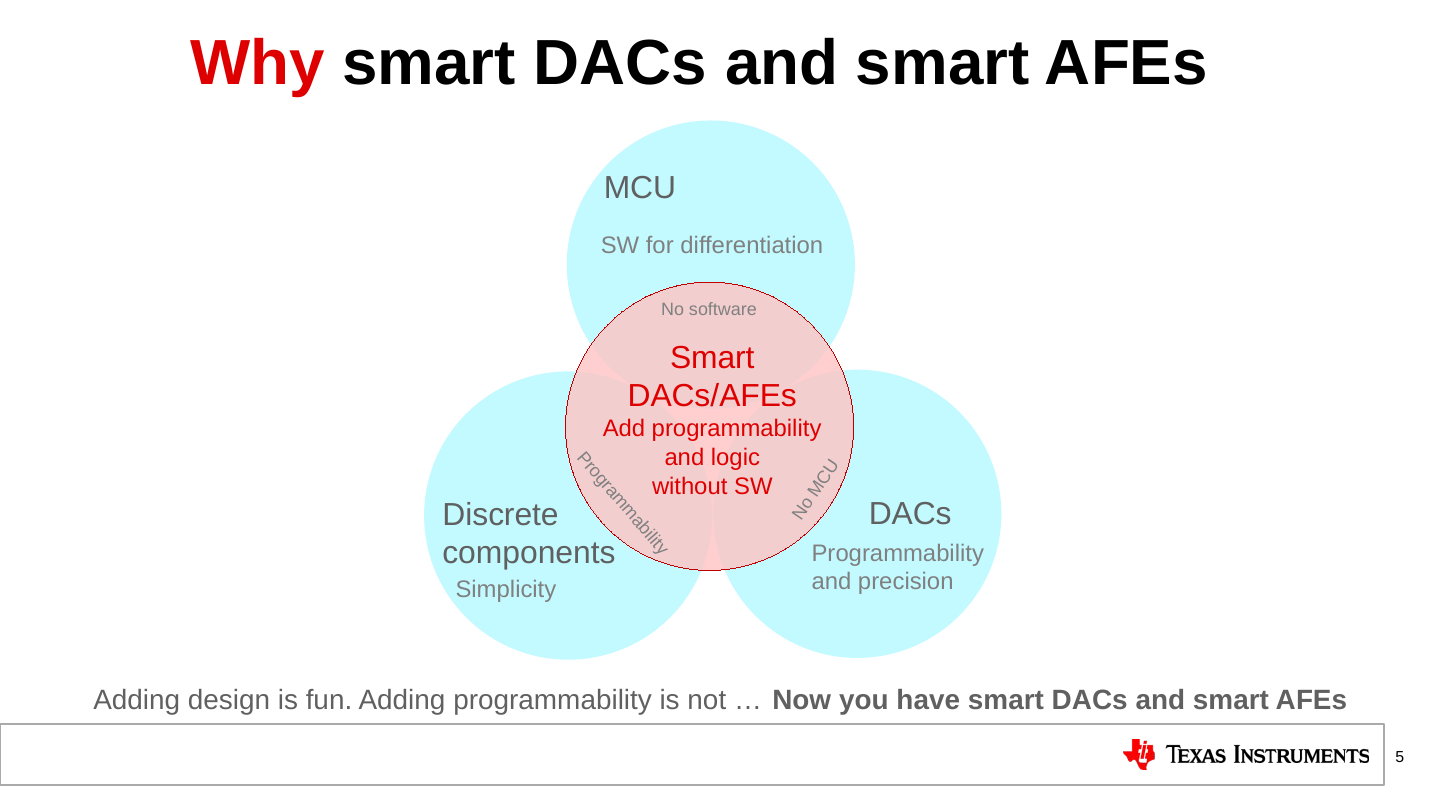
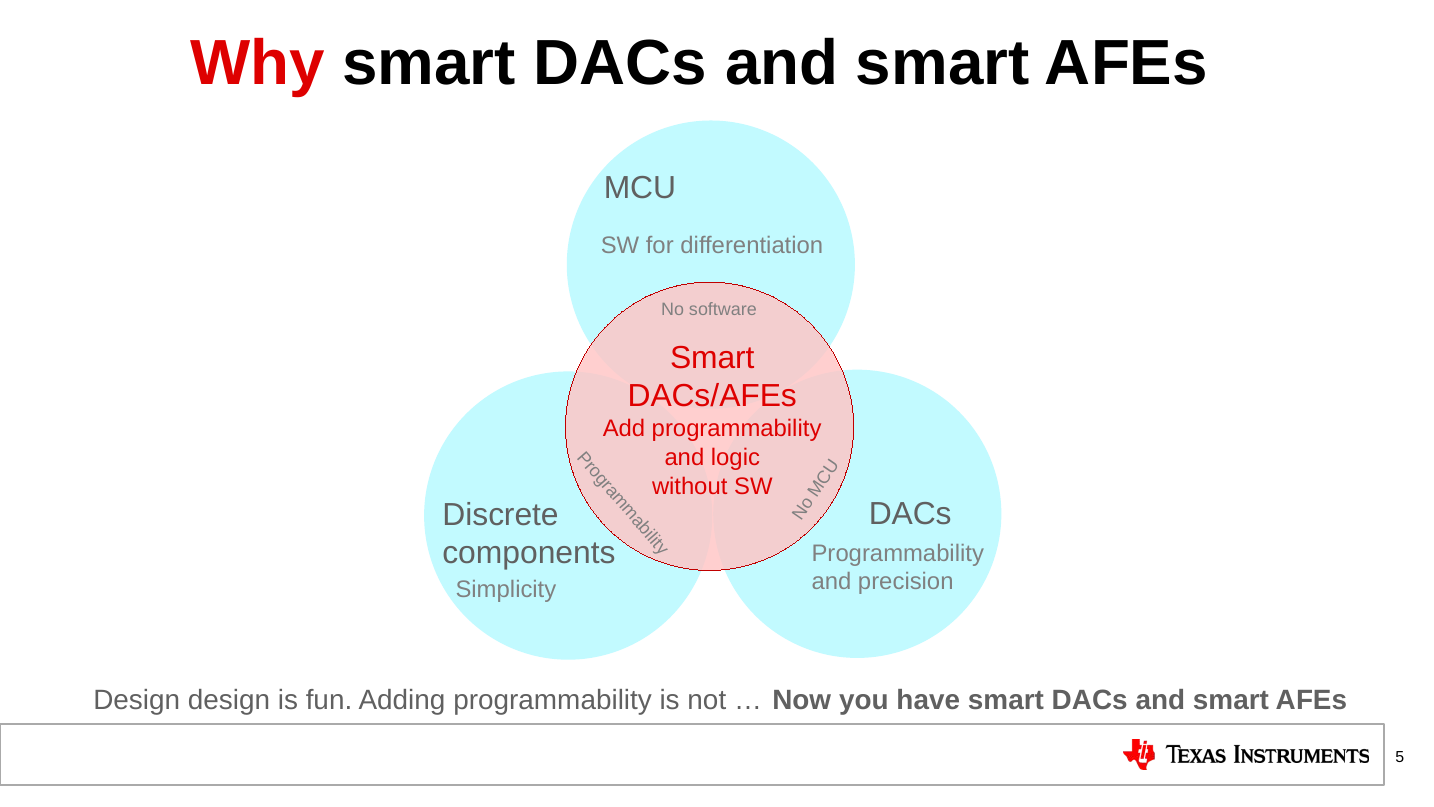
Adding at (137, 700): Adding -> Design
